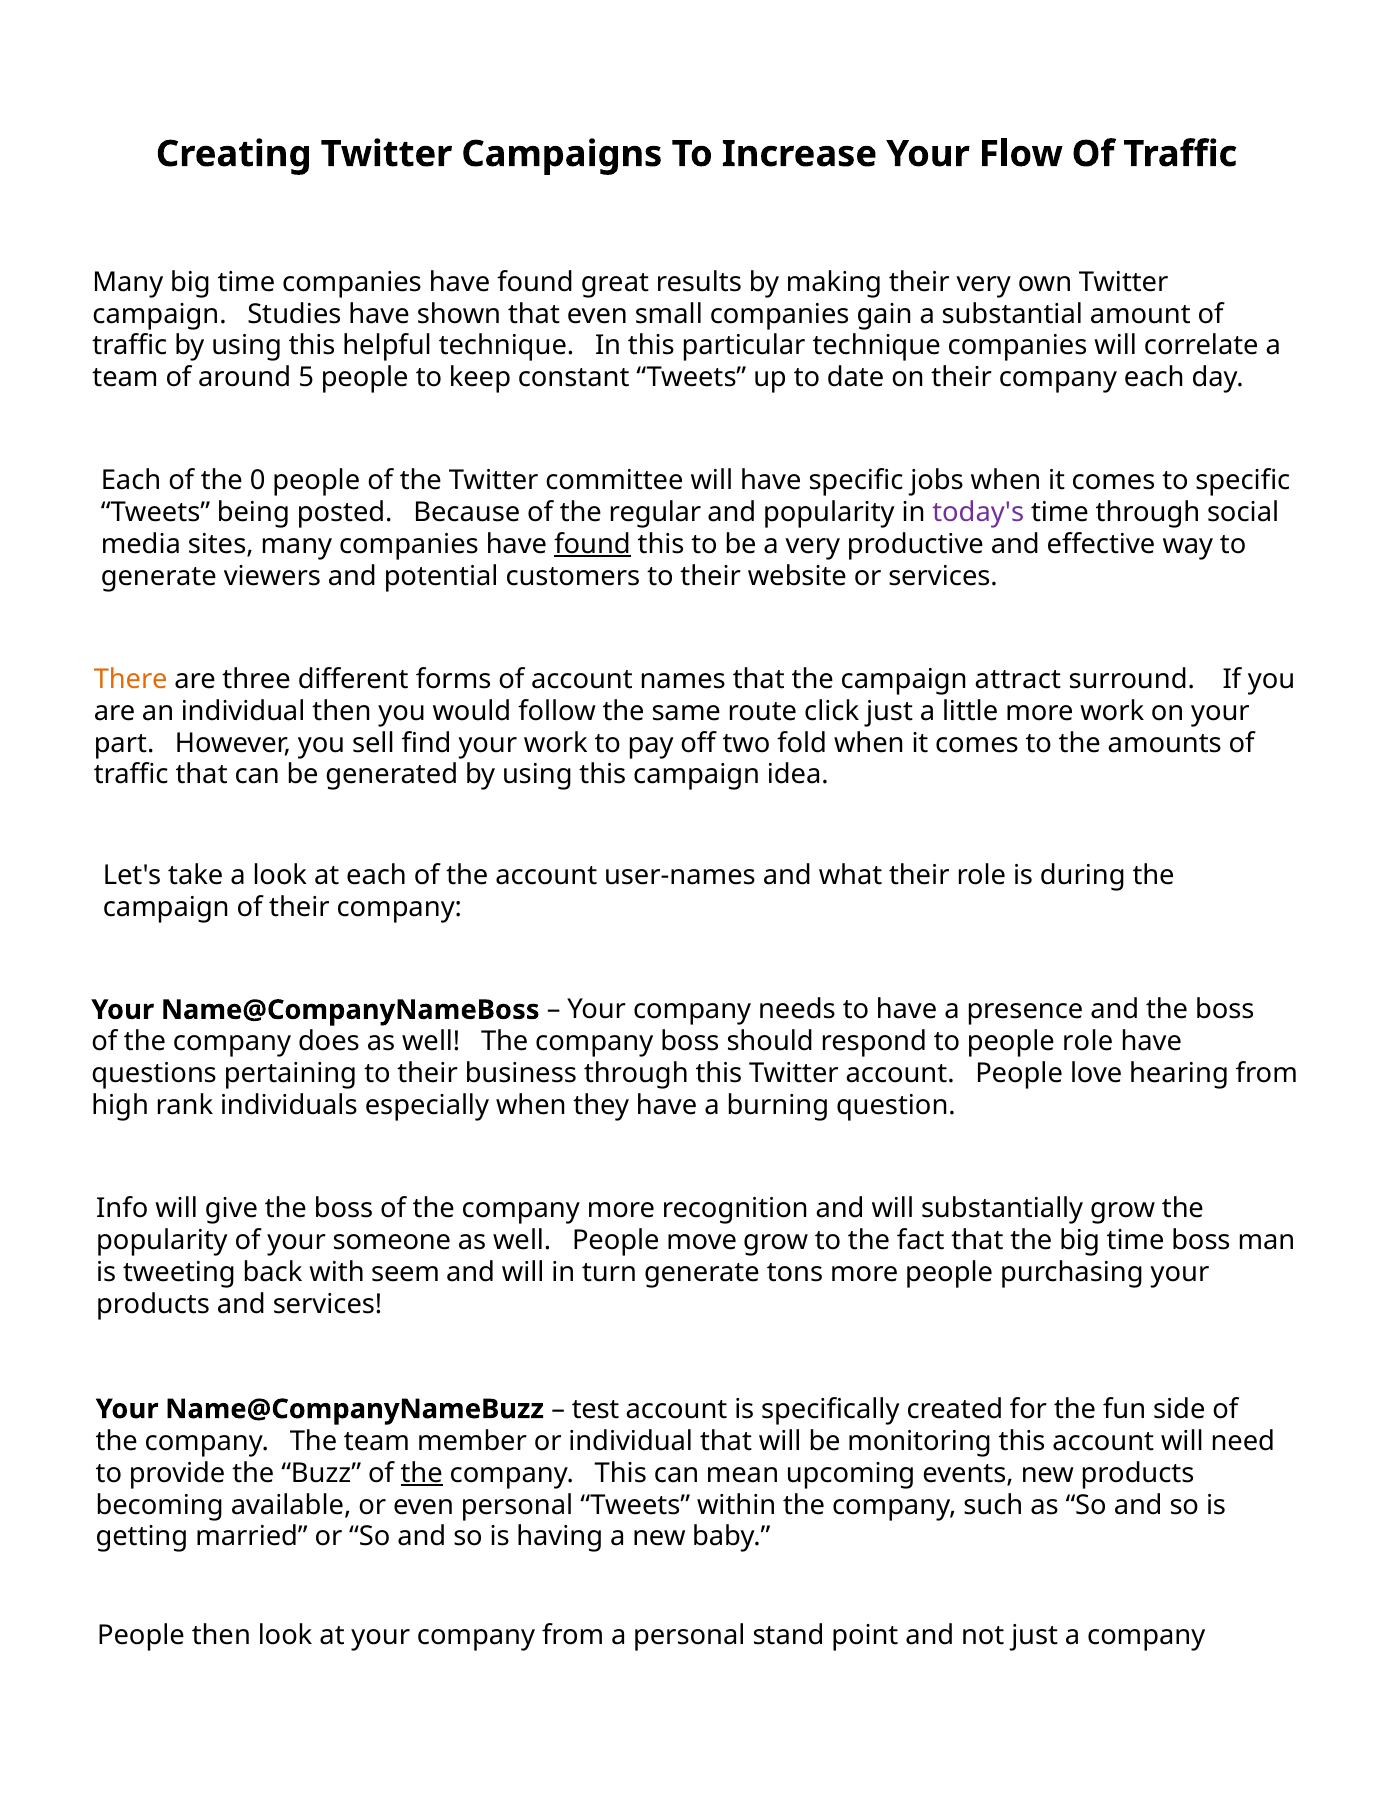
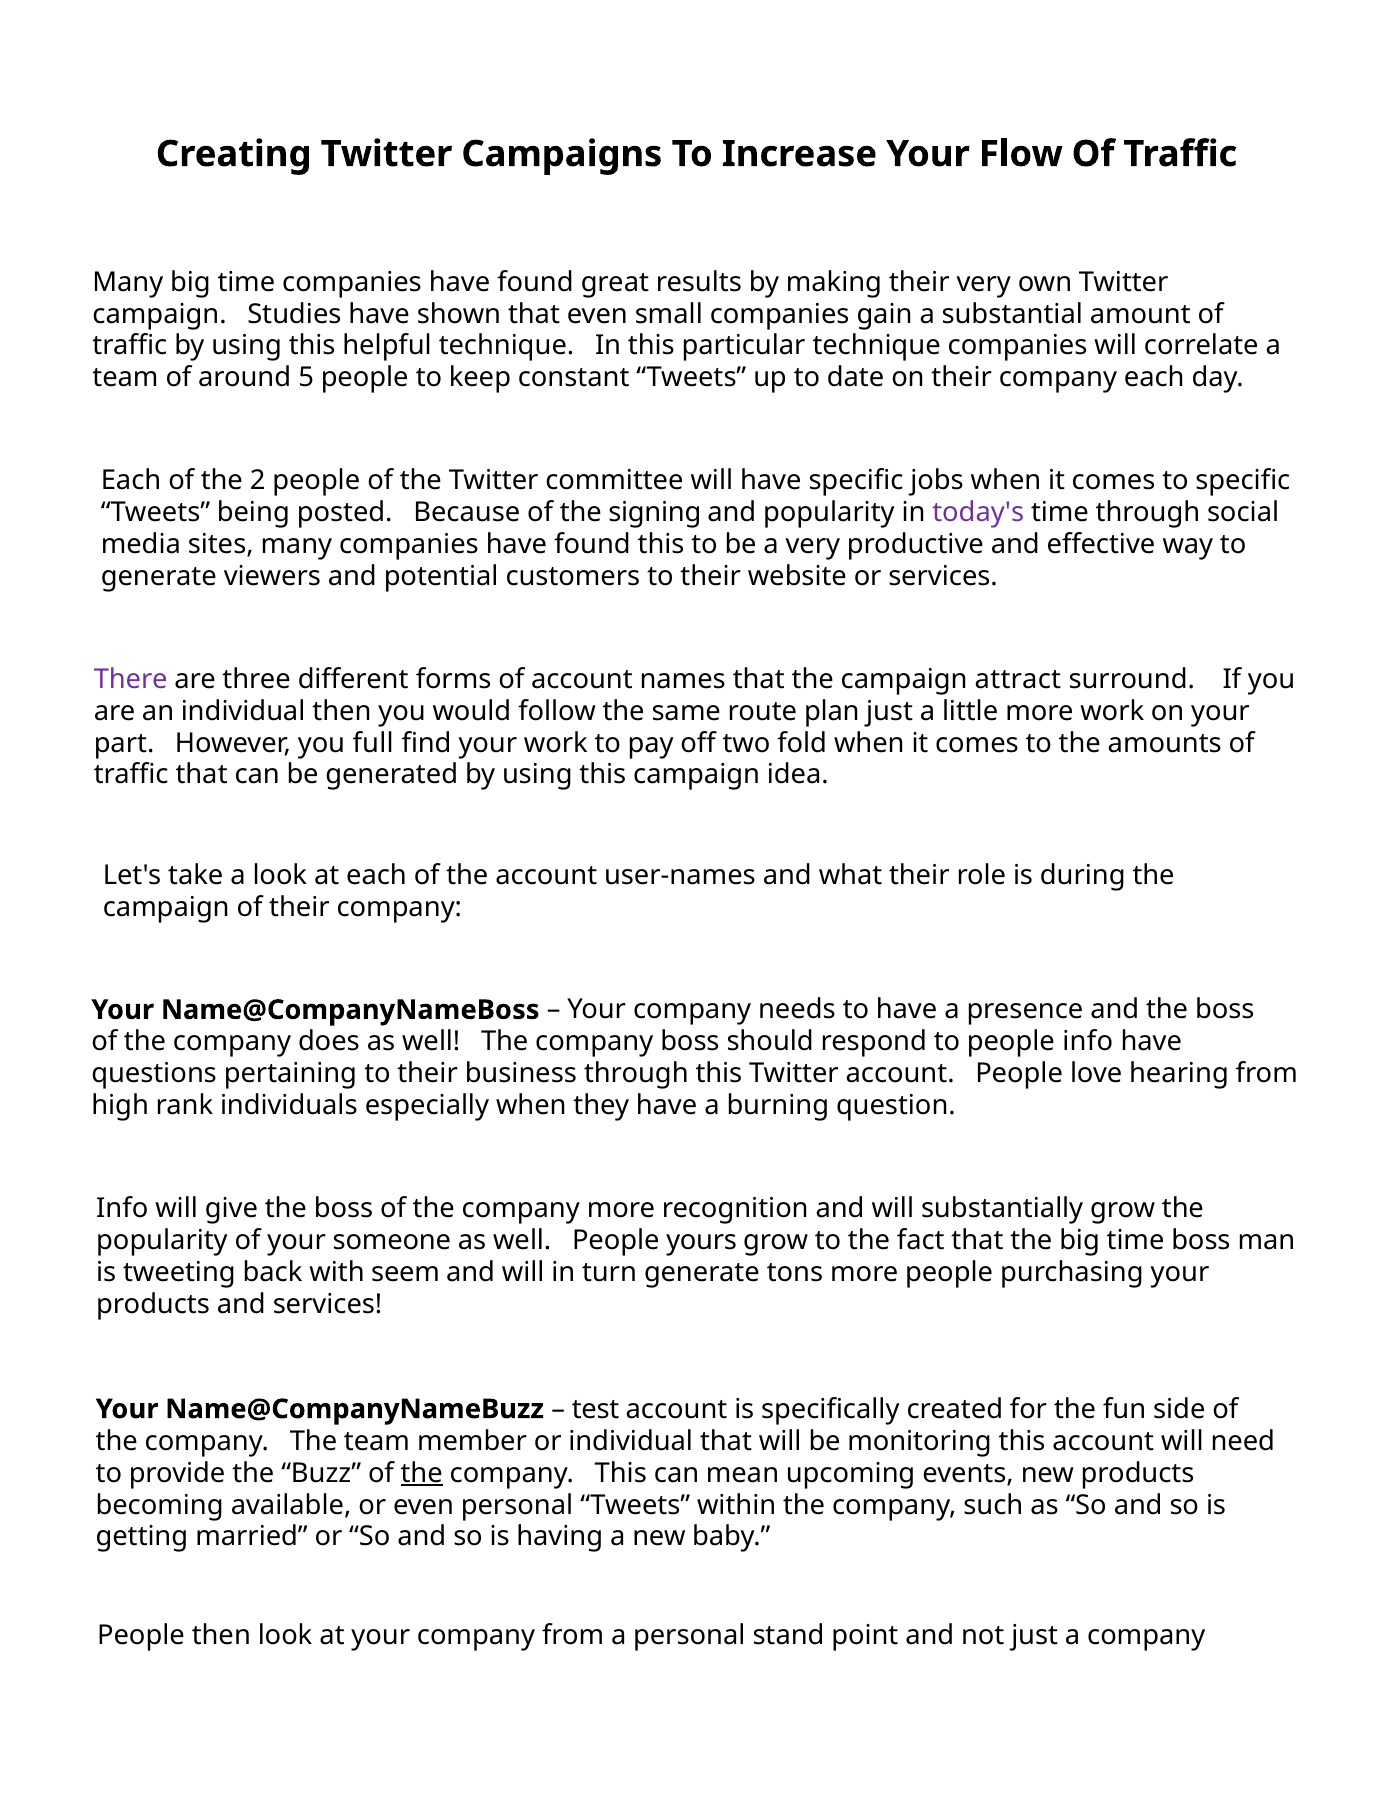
0: 0 -> 2
regular: regular -> signing
found at (592, 544) underline: present -> none
There colour: orange -> purple
click: click -> plan
sell: sell -> full
people role: role -> info
move: move -> yours
